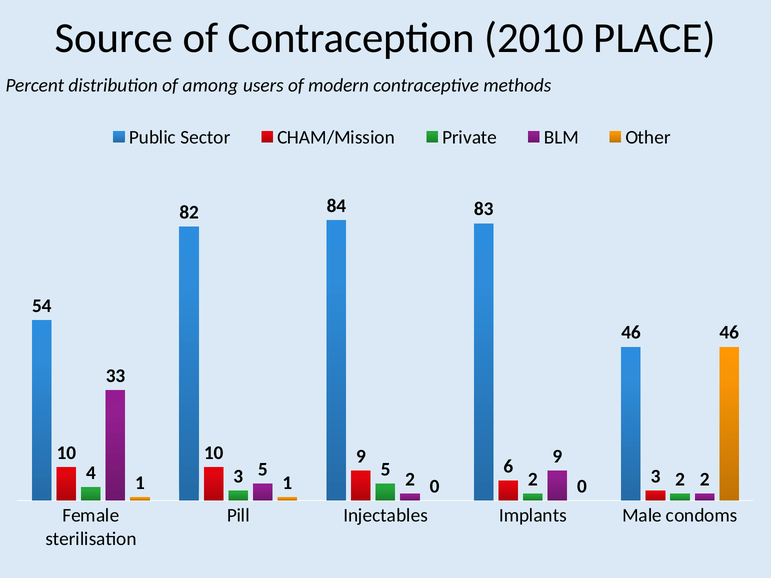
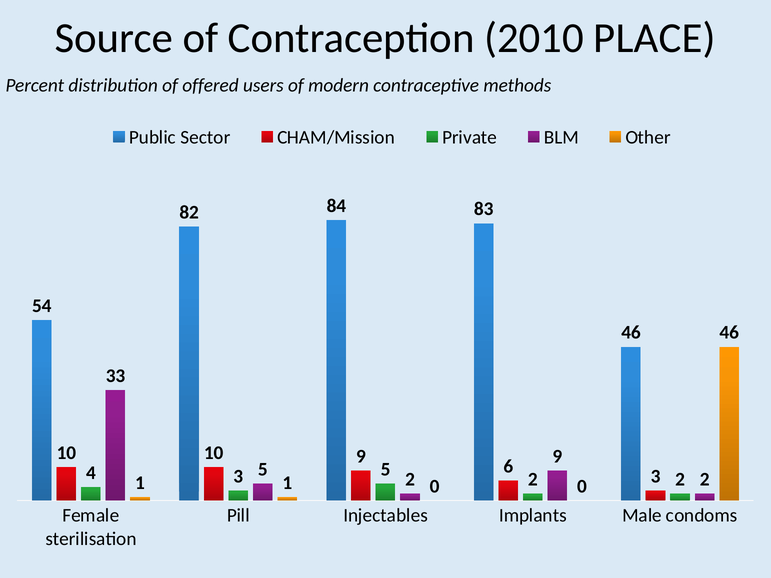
among: among -> offered
